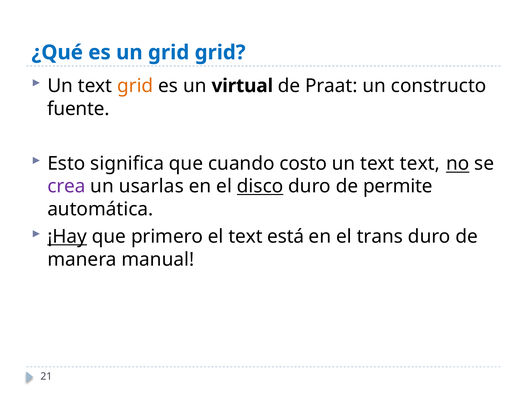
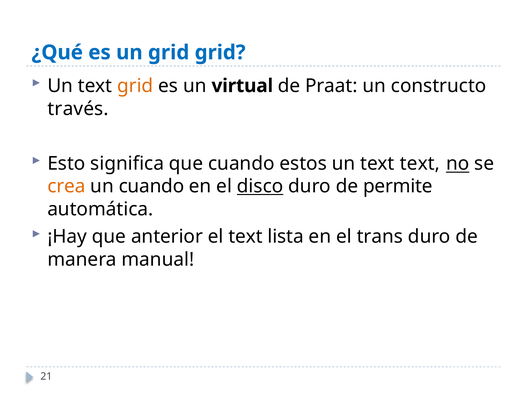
fuente: fuente -> través
costo: costo -> estos
crea colour: purple -> orange
un usarlas: usarlas -> cuando
¡Hay underline: present -> none
primero: primero -> anterior
está: está -> lista
